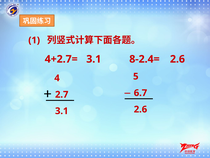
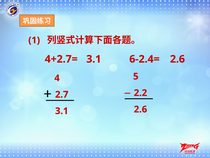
8-2.4=: 8-2.4= -> 6-2.4=
6.7: 6.7 -> 2.2
